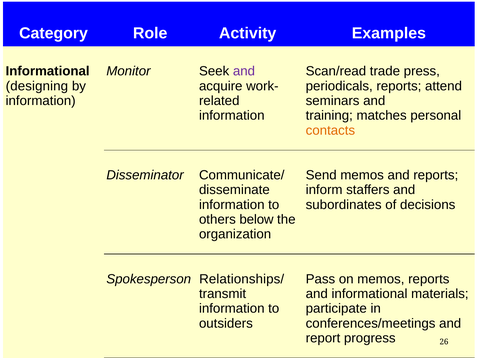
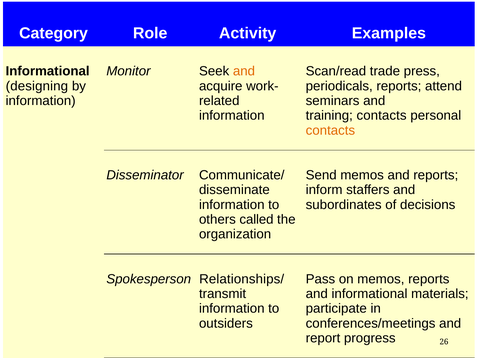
and at (244, 71) colour: purple -> orange
training matches: matches -> contacts
below: below -> called
